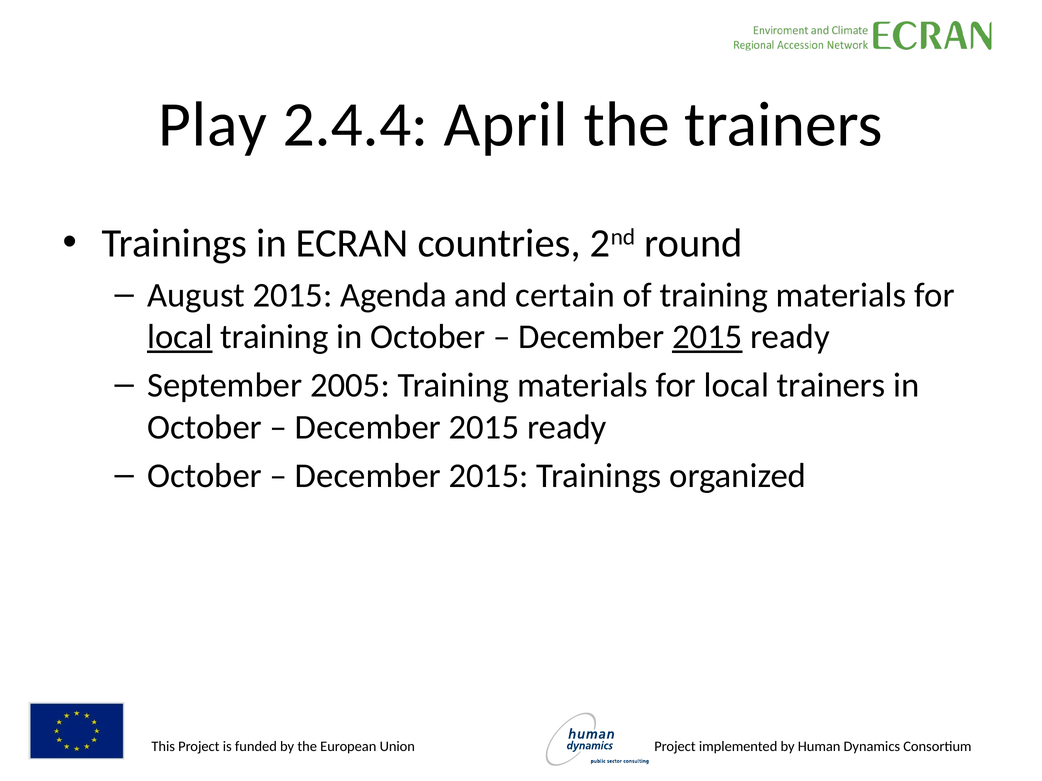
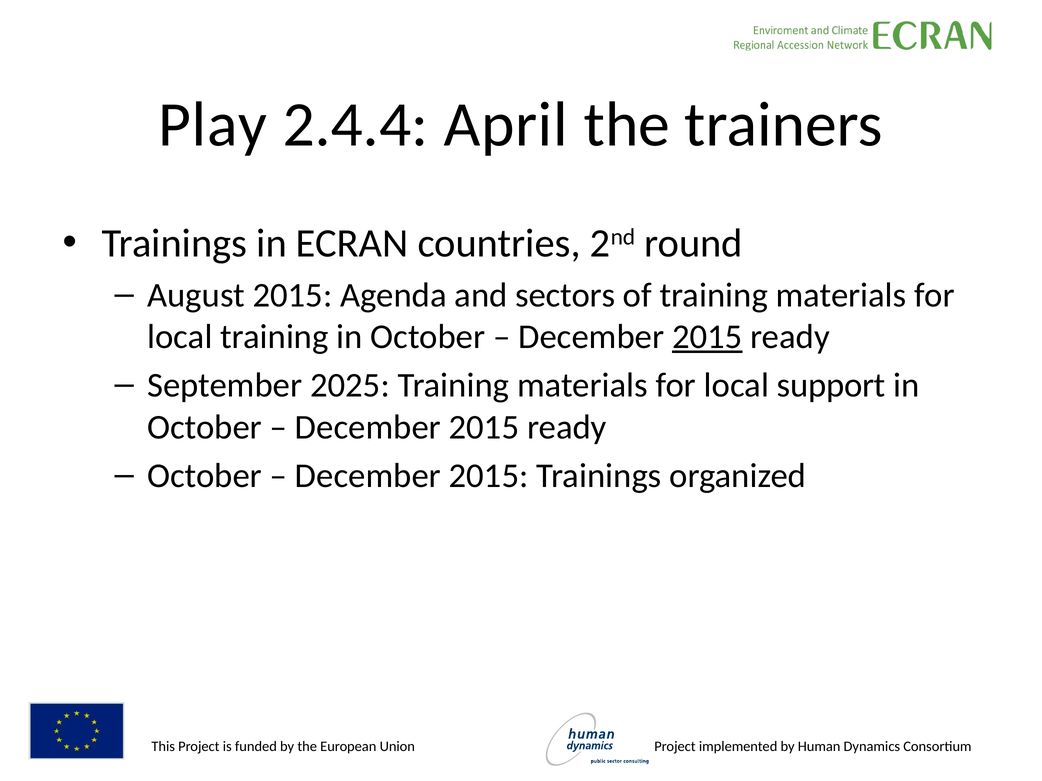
certain: certain -> sectors
local at (180, 337) underline: present -> none
2005: 2005 -> 2025
local trainers: trainers -> support
